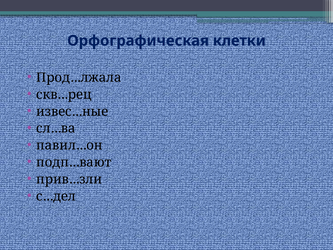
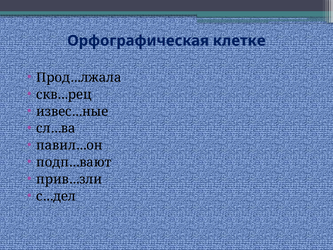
клетки: клетки -> клетке
